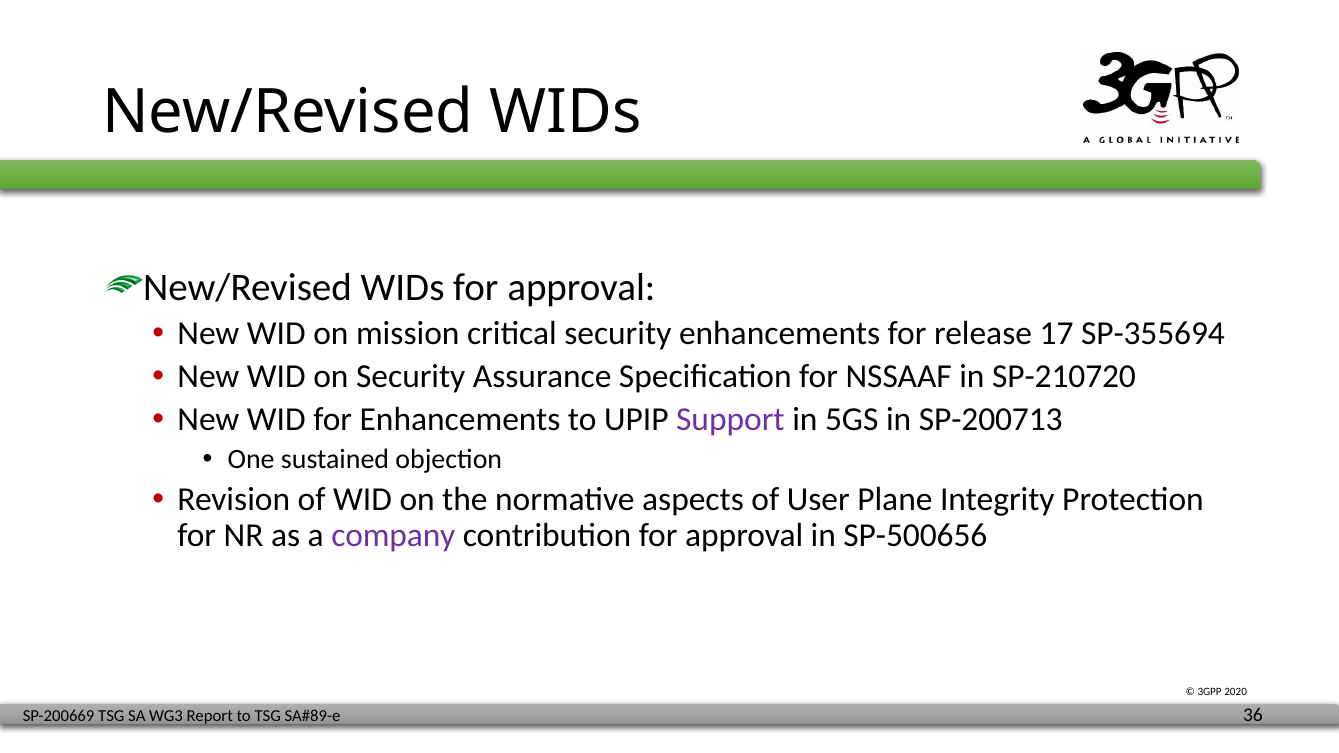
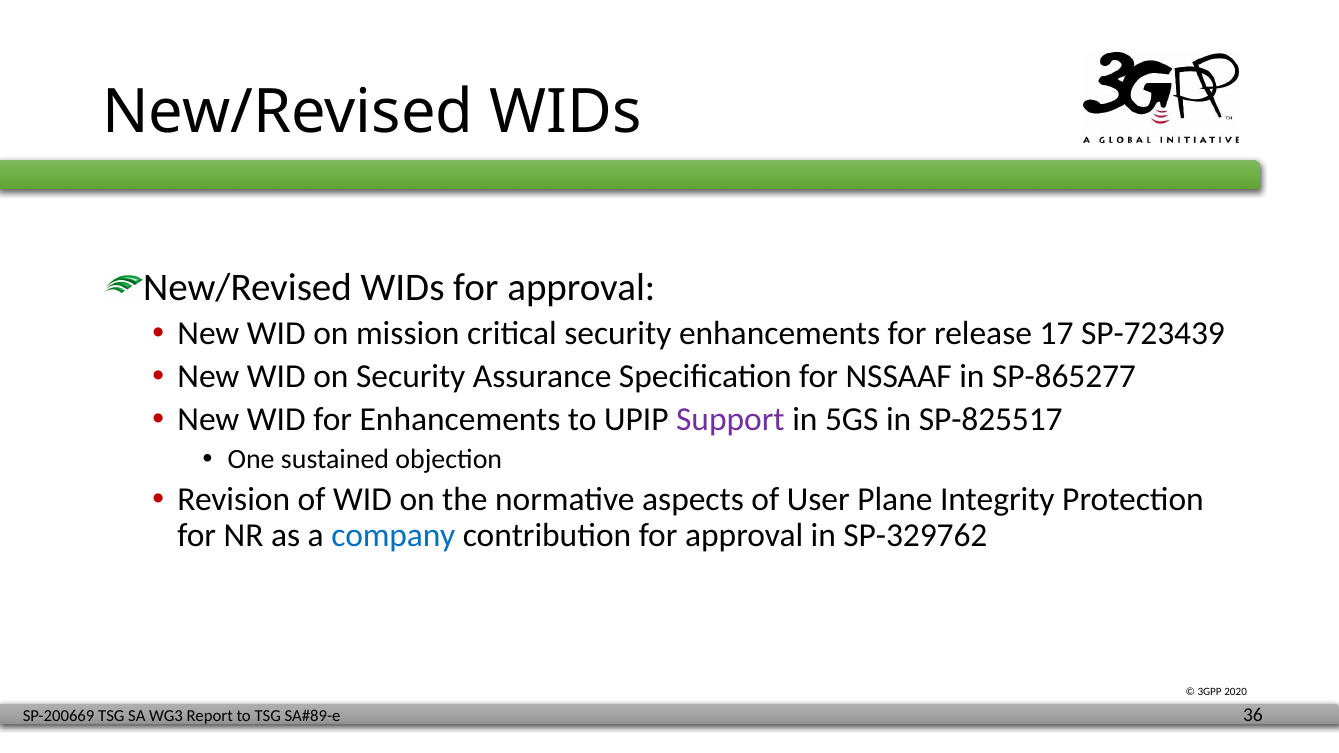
SP-355694: SP-355694 -> SP-723439
SP-210720: SP-210720 -> SP-865277
SP-200713: SP-200713 -> SP-825517
company colour: purple -> blue
SP-500656: SP-500656 -> SP-329762
